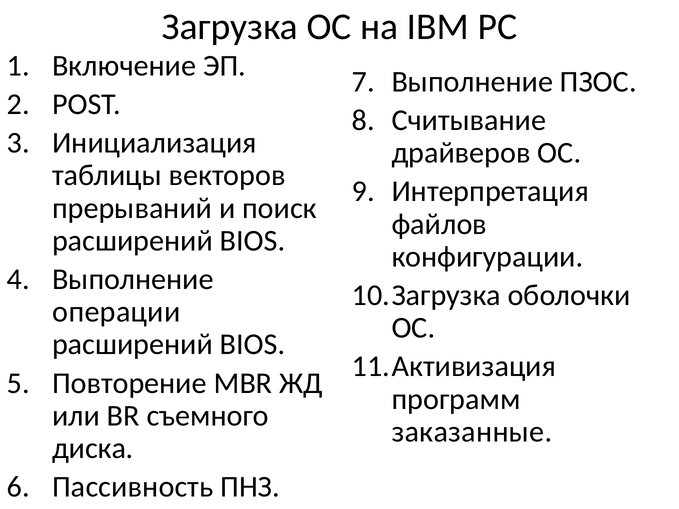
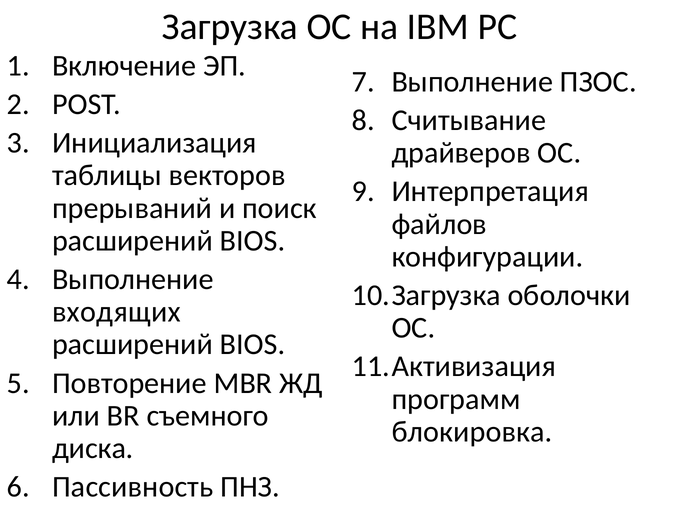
операции: операции -> входящих
заказанные: заказанные -> блокировка
